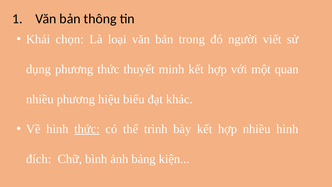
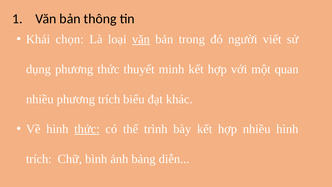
văn at (141, 39) underline: none -> present
phương hiệu: hiệu -> trích
đích at (39, 159): đích -> trích
kiện: kiện -> diễn
